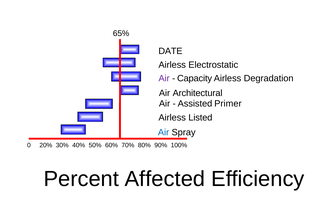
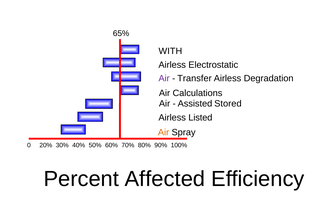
DATE: DATE -> WITH
Capacity: Capacity -> Transfer
Architectural: Architectural -> Calculations
Primer: Primer -> Stored
Air at (164, 133) colour: blue -> orange
